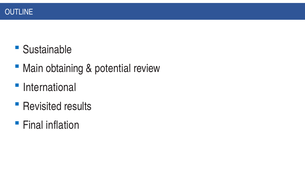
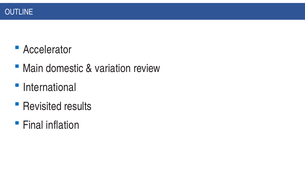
Sustainable: Sustainable -> Accelerator
obtaining: obtaining -> domestic
potential: potential -> variation
